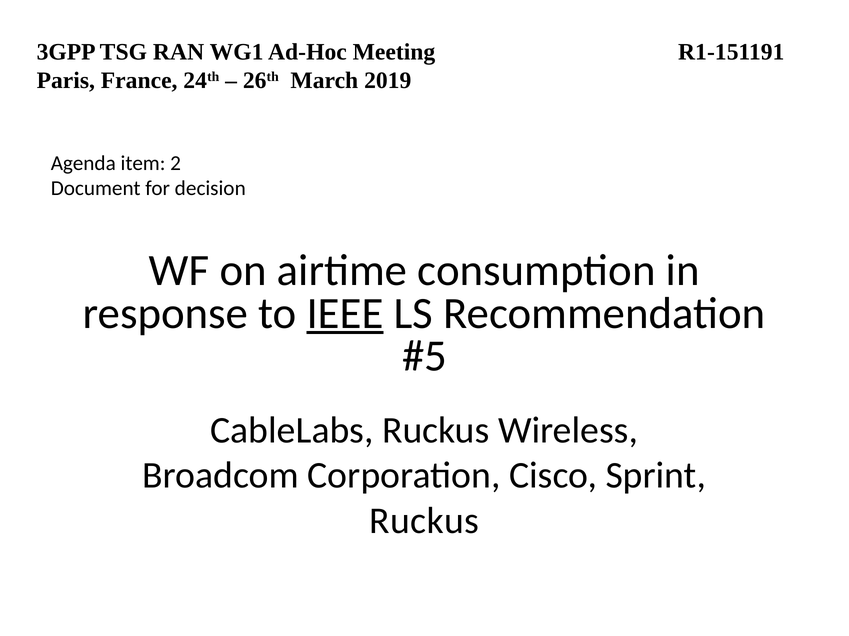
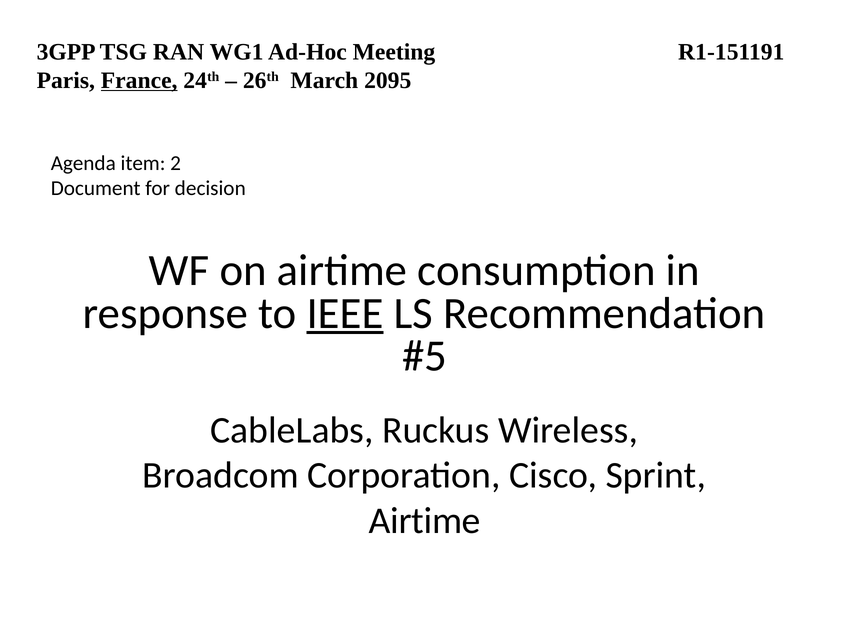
France underline: none -> present
2019: 2019 -> 2095
Ruckus at (424, 521): Ruckus -> Airtime
